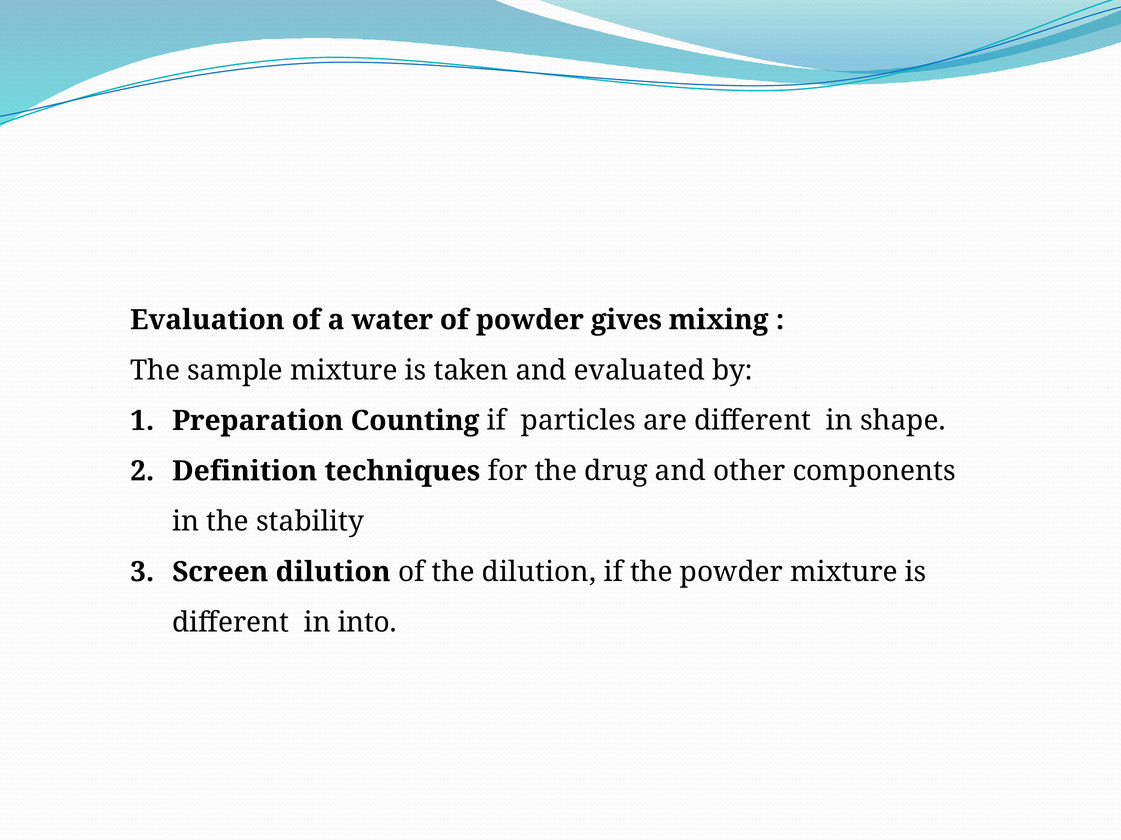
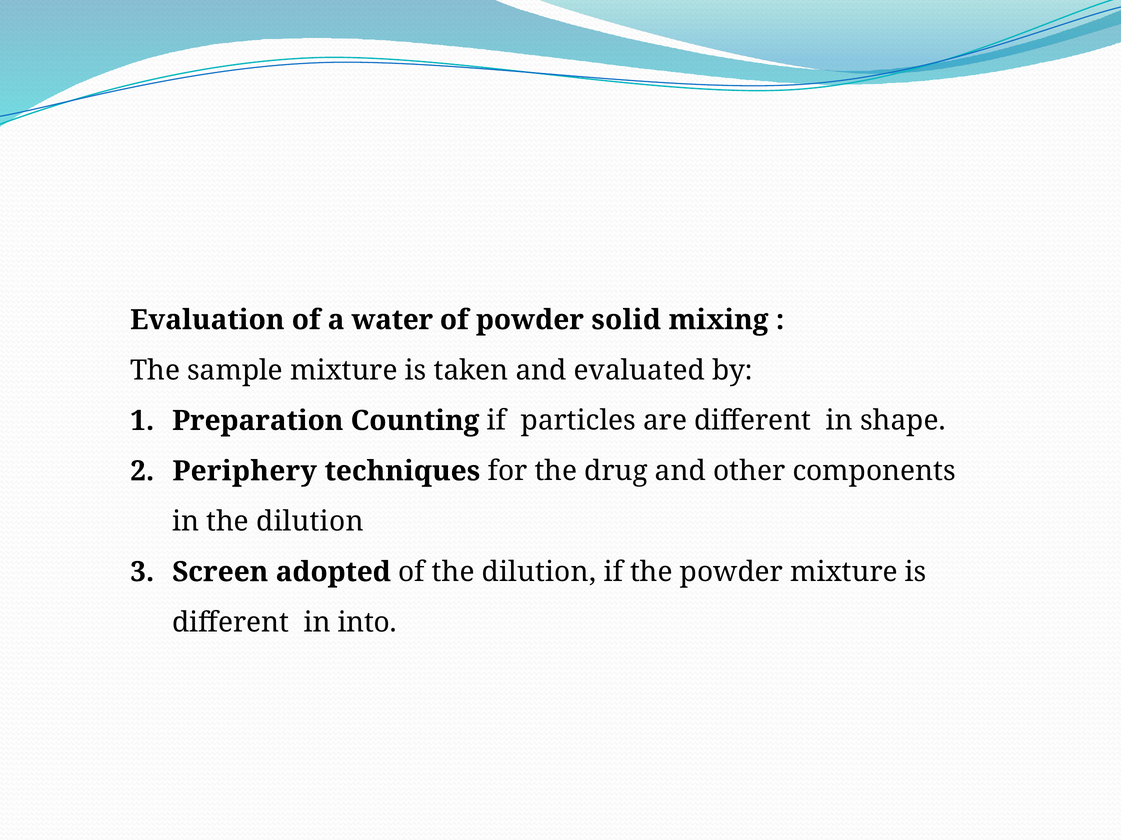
gives: gives -> solid
Definition: Definition -> Periphery
in the stability: stability -> dilution
Screen dilution: dilution -> adopted
